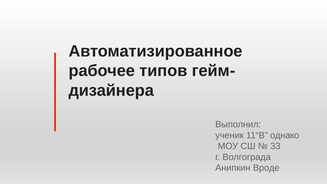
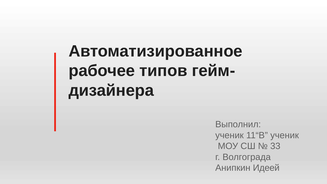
11“В однако: однако -> ученик
Вроде: Вроде -> Идеей
